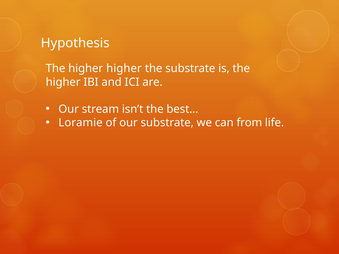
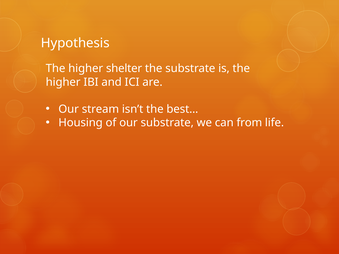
higher higher: higher -> shelter
Loramie: Loramie -> Housing
